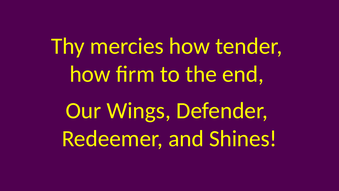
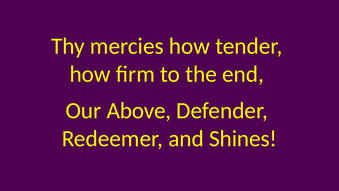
Wings: Wings -> Above
